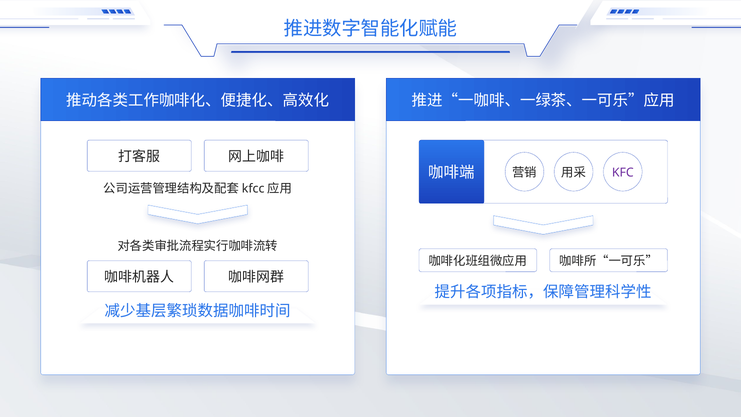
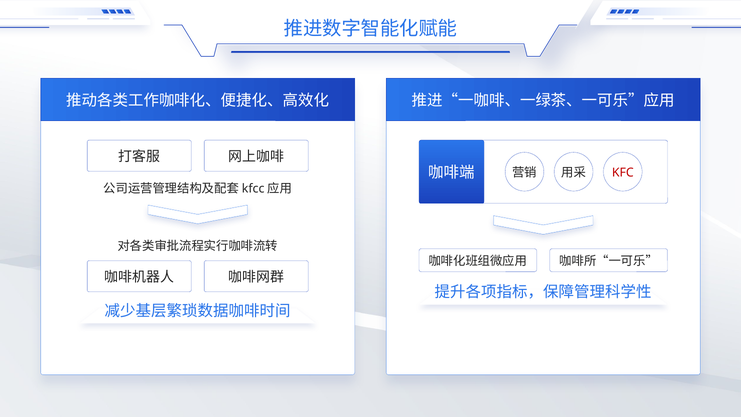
KFC colour: purple -> red
